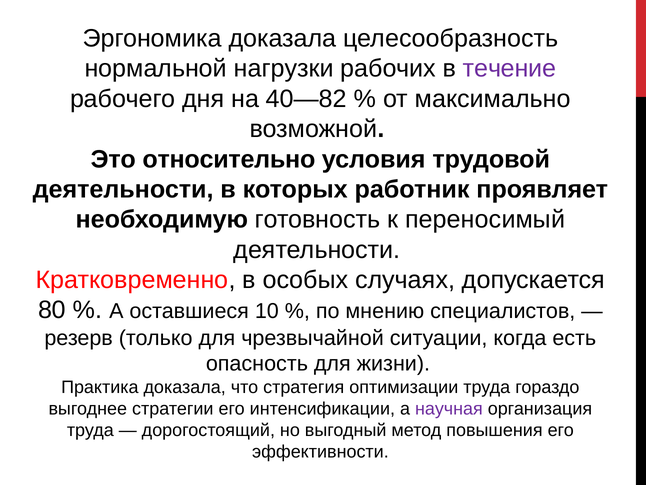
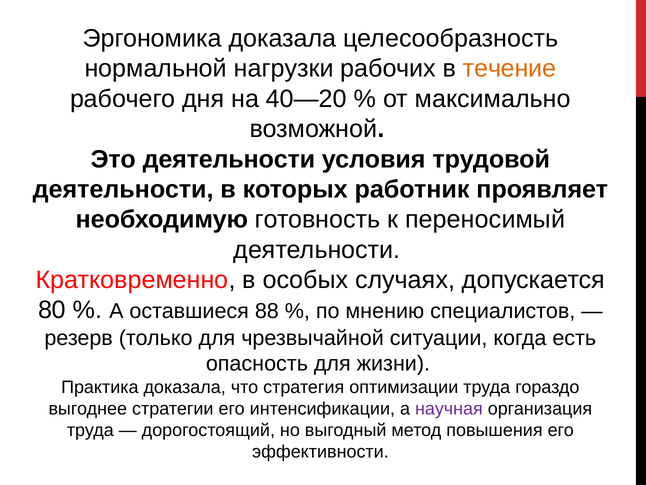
течение colour: purple -> orange
40—82: 40—82 -> 40—20
Это относительно: относительно -> деятельности
10: 10 -> 88
